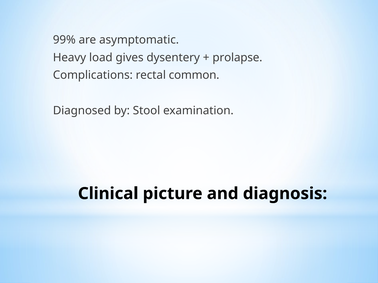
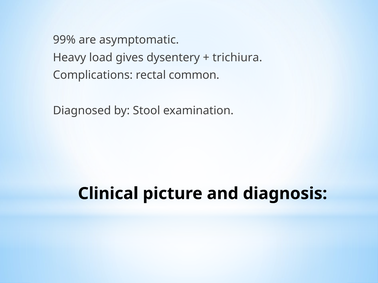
prolapse: prolapse -> trichiura
